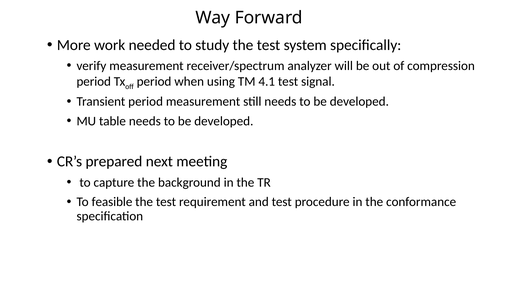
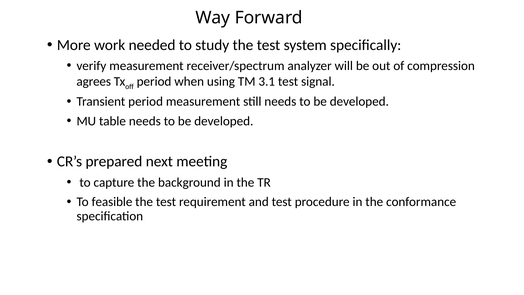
period at (94, 81): period -> agrees
4.1: 4.1 -> 3.1
